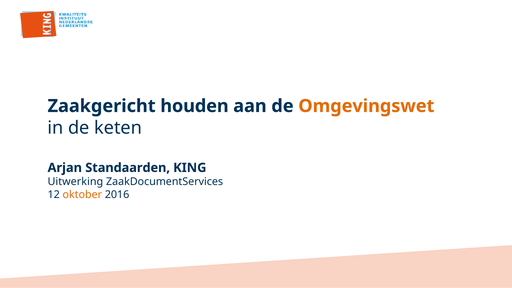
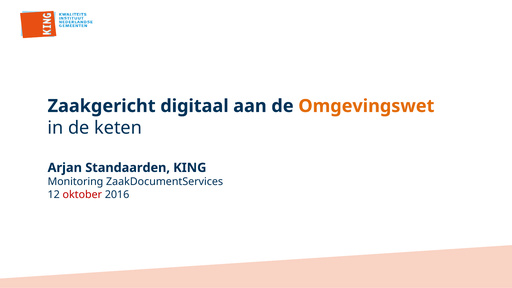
houden: houden -> digitaal
Uitwerking: Uitwerking -> Monitoring
oktober colour: orange -> red
